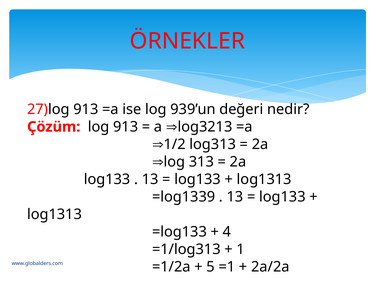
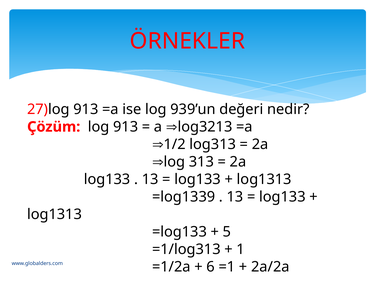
4: 4 -> 5
5: 5 -> 6
